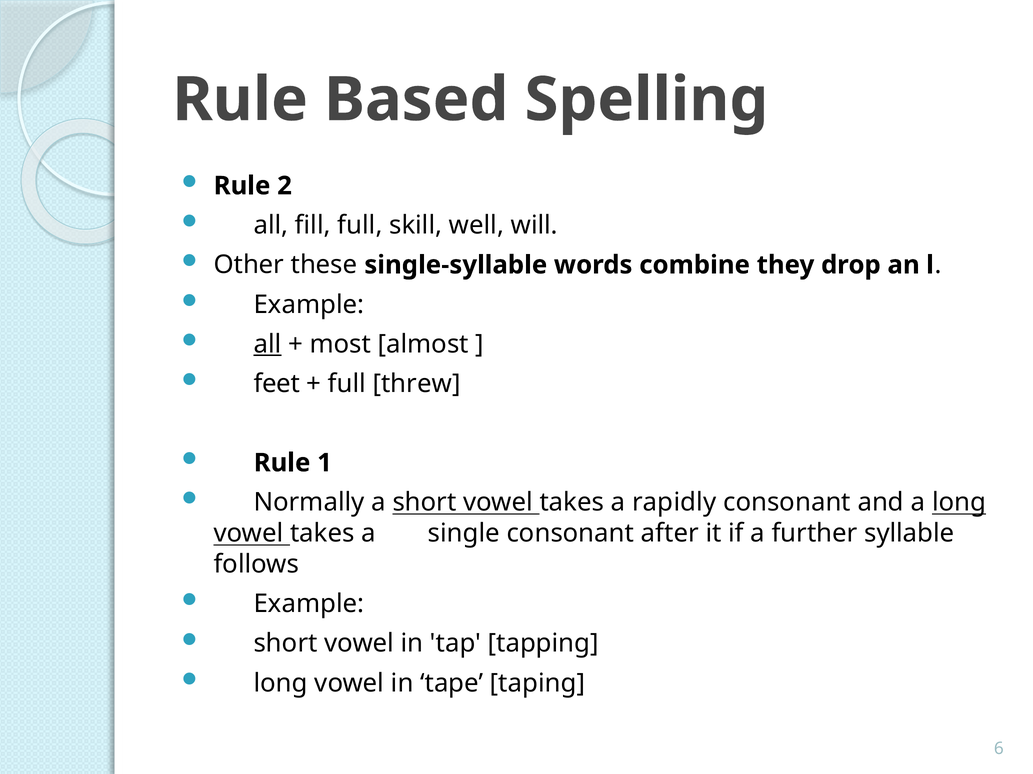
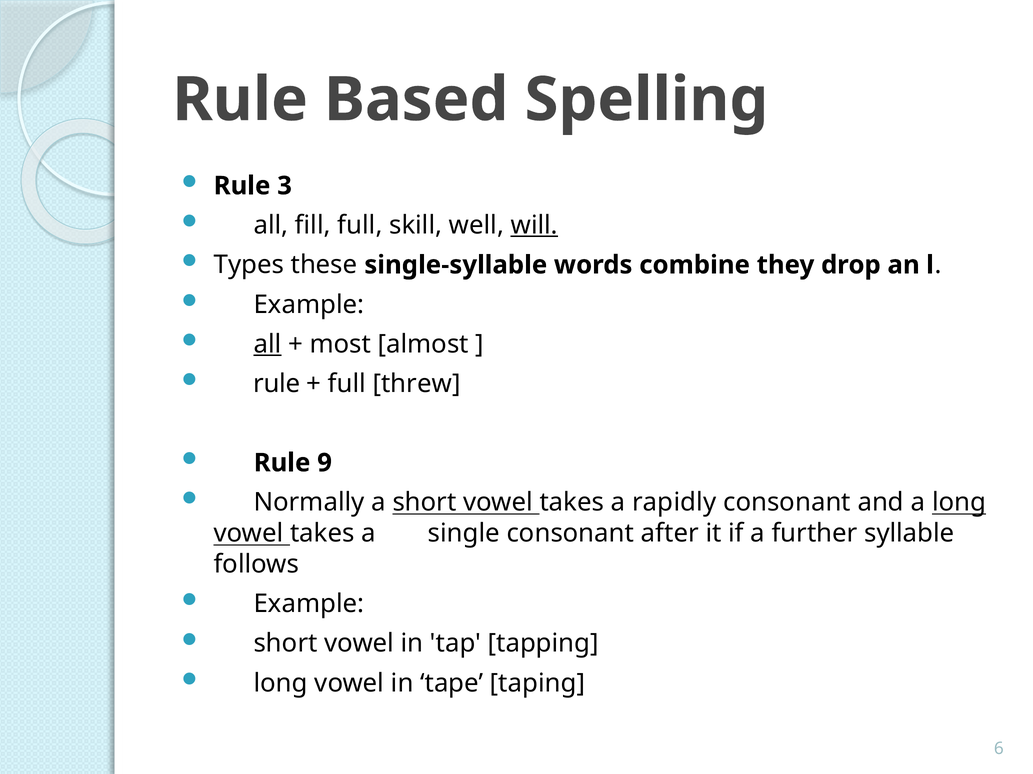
2: 2 -> 3
will underline: none -> present
Other: Other -> Types
feet at (277, 384): feet -> rule
1: 1 -> 9
